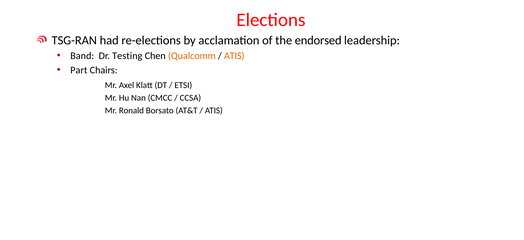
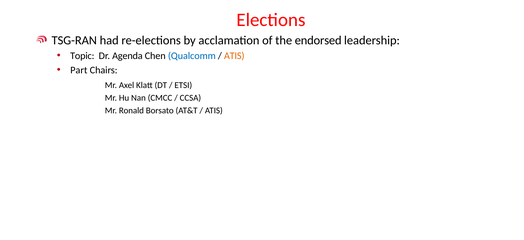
Band: Band -> Topic
Testing: Testing -> Agenda
Qualcomm colour: orange -> blue
